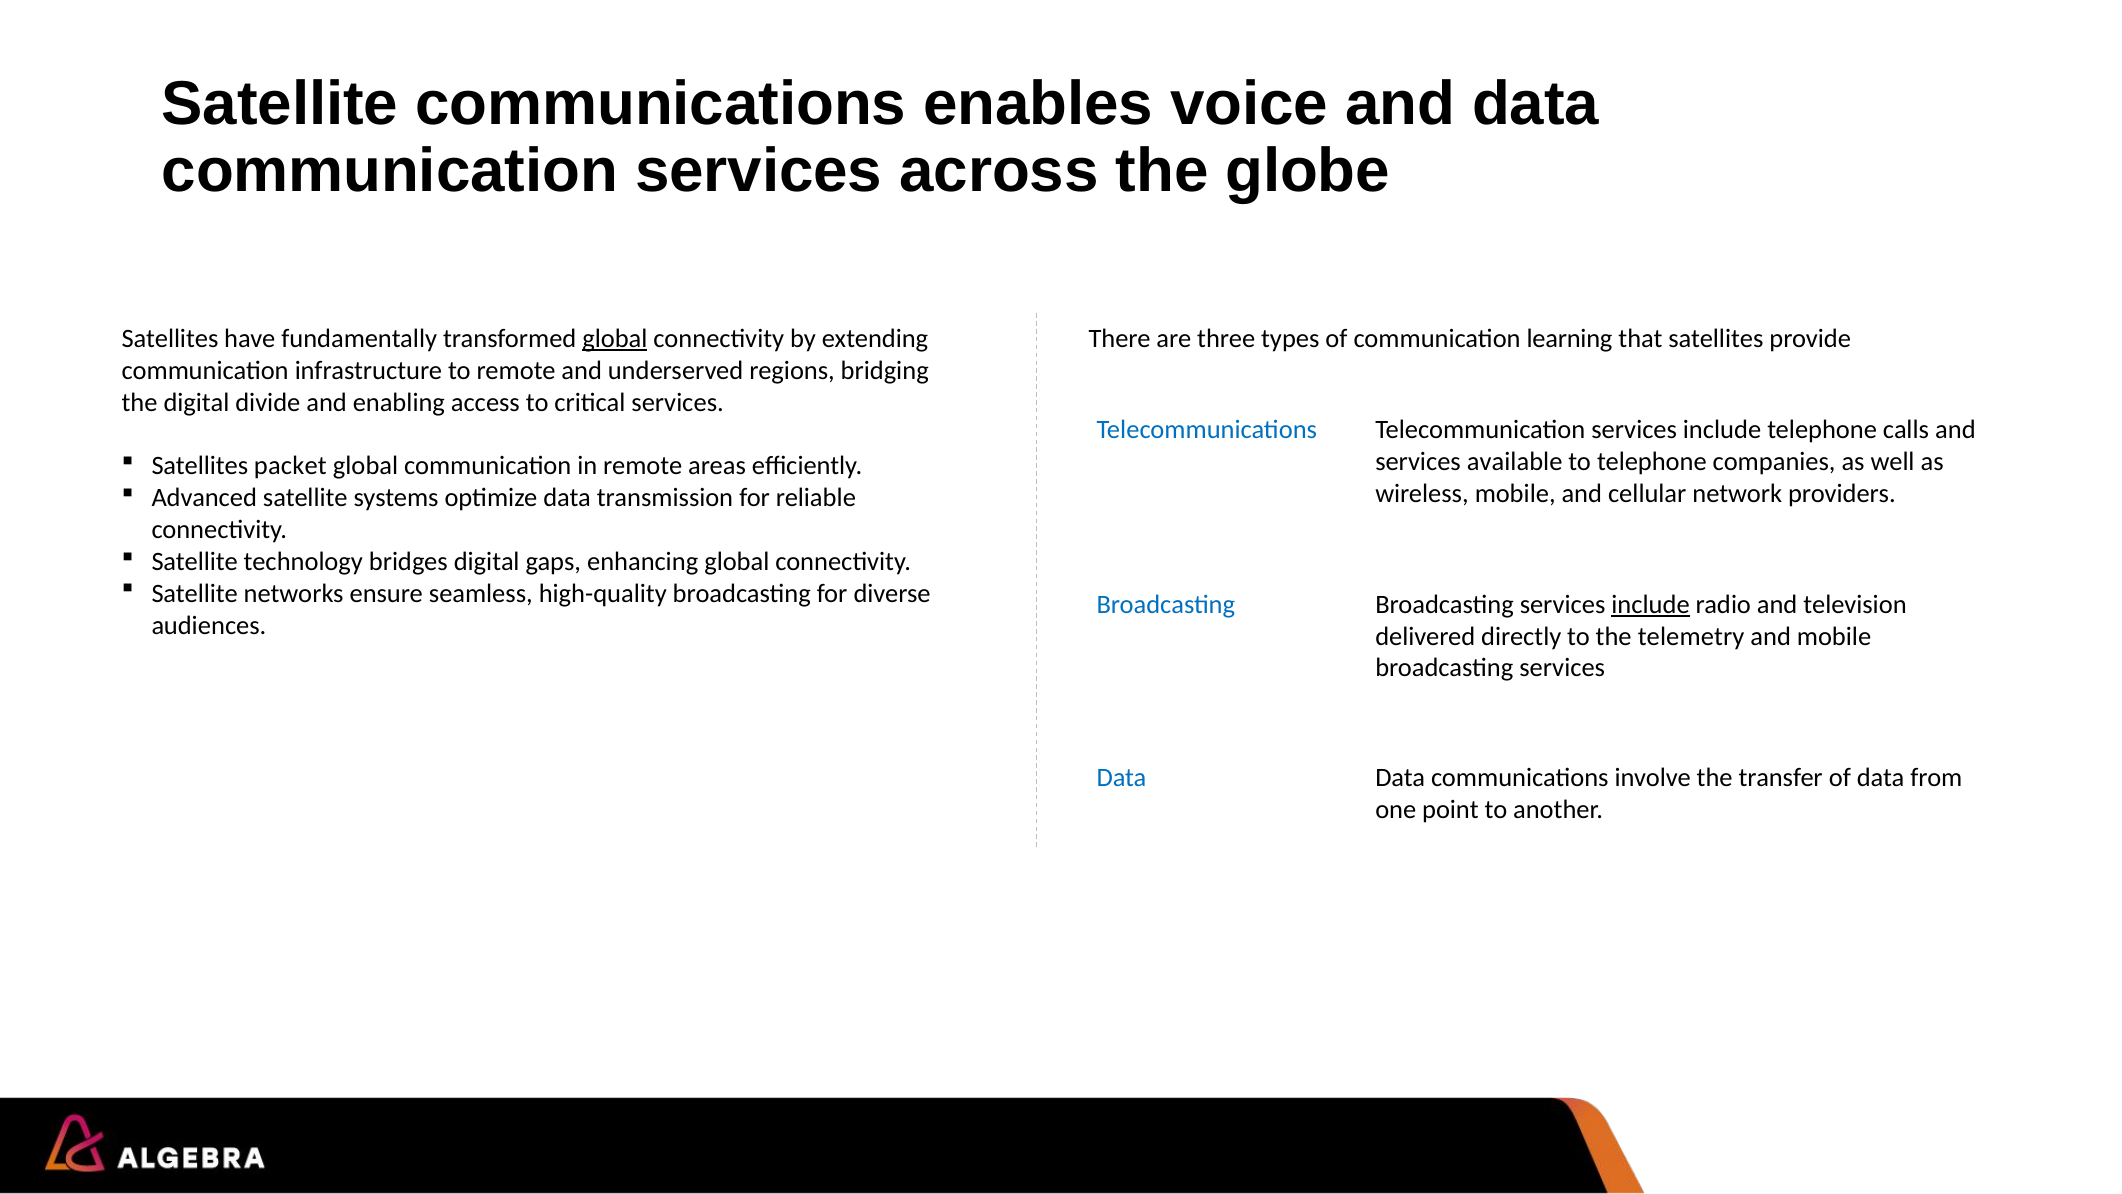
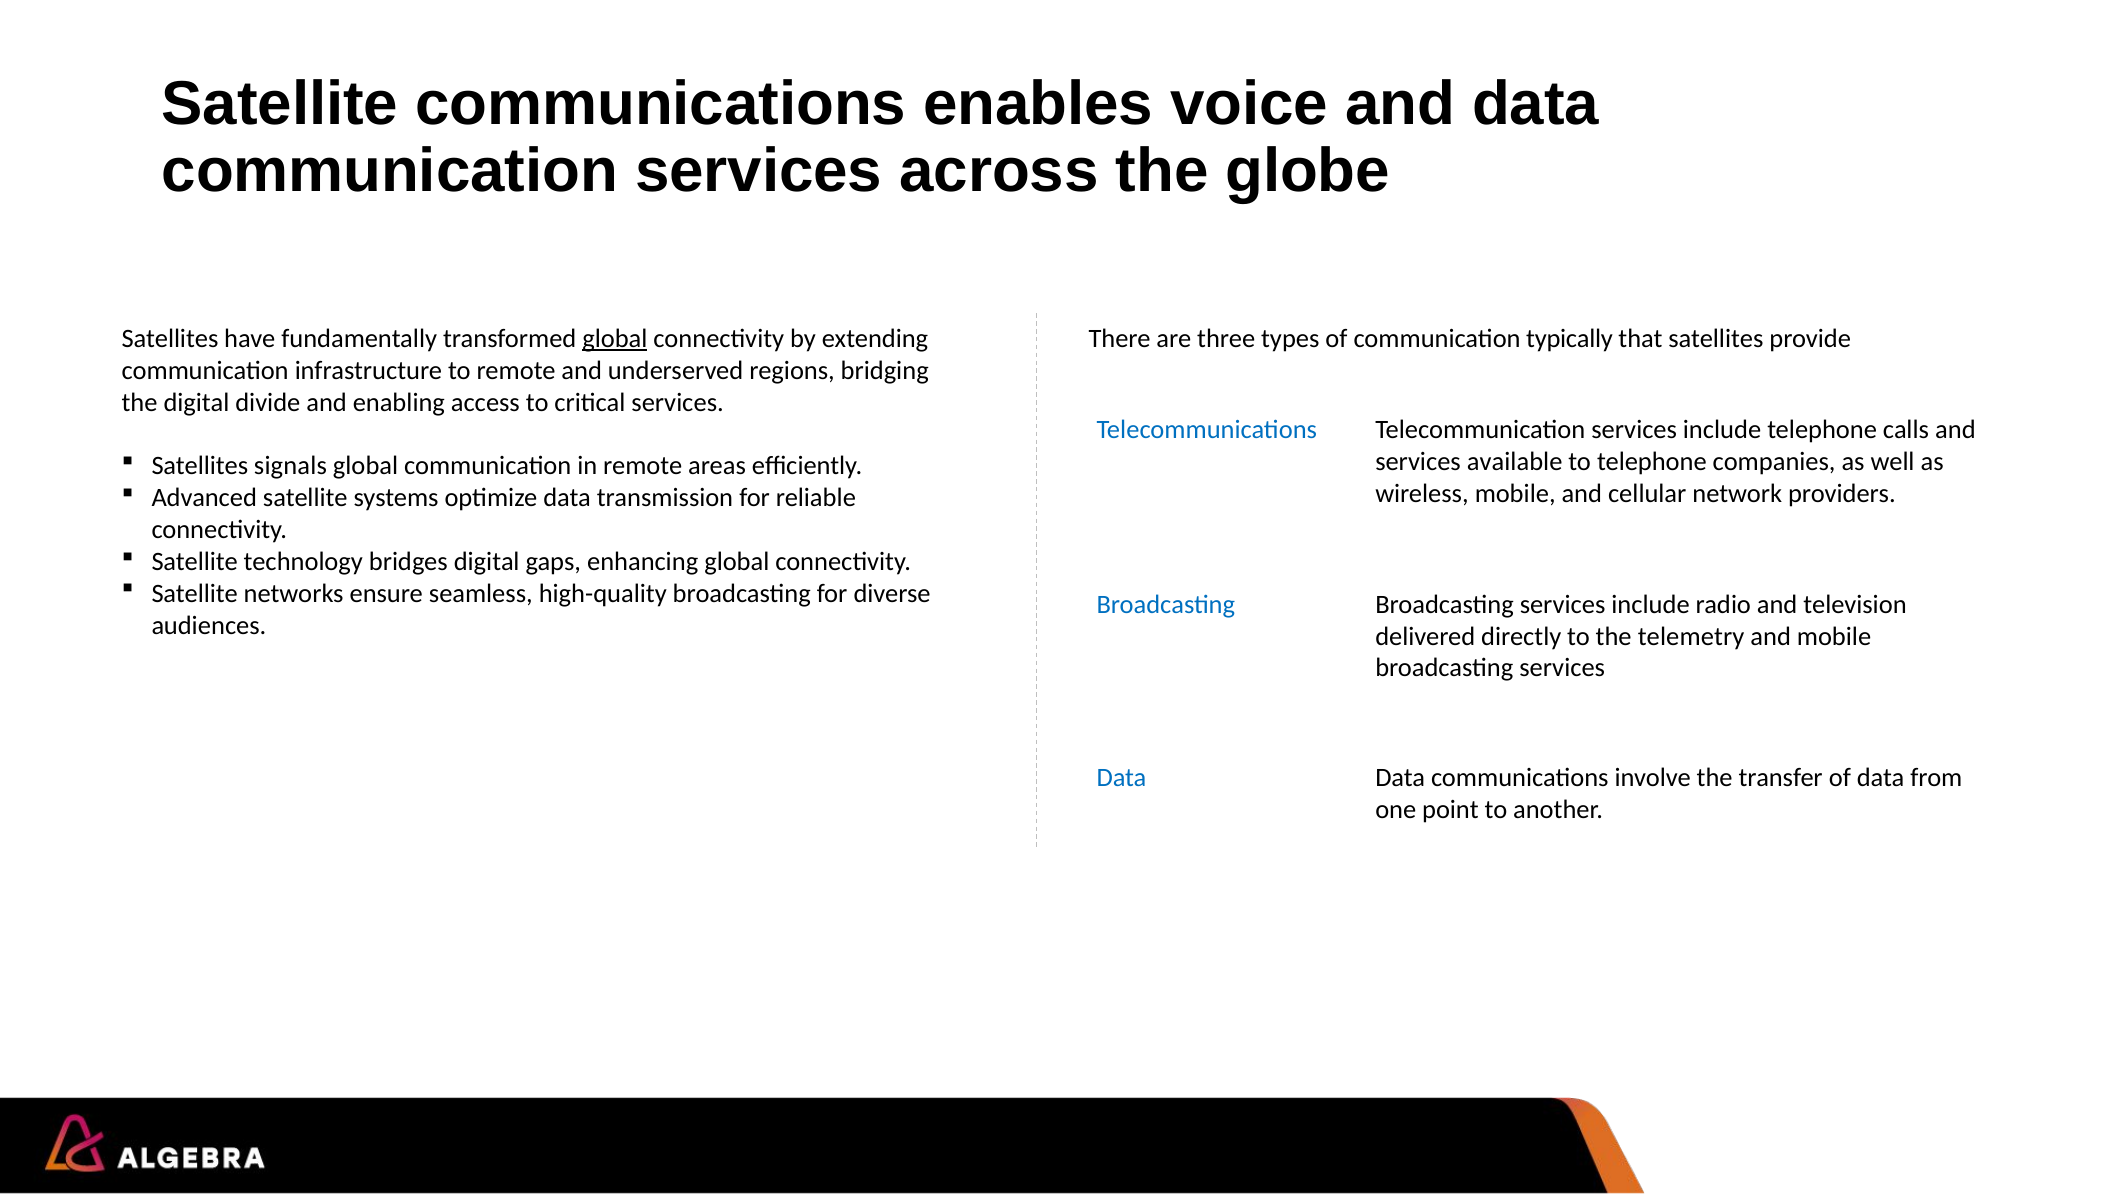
learning: learning -> typically
packet: packet -> signals
include at (1651, 604) underline: present -> none
